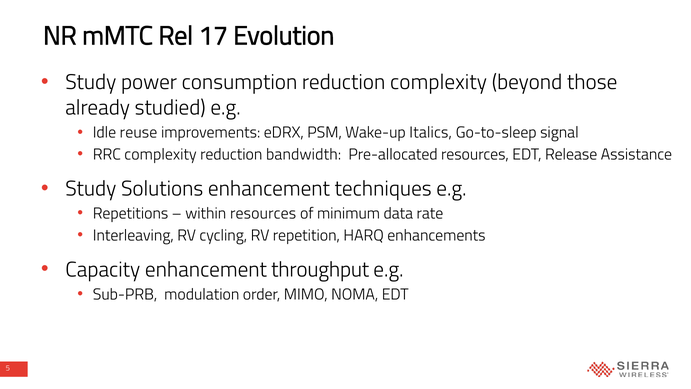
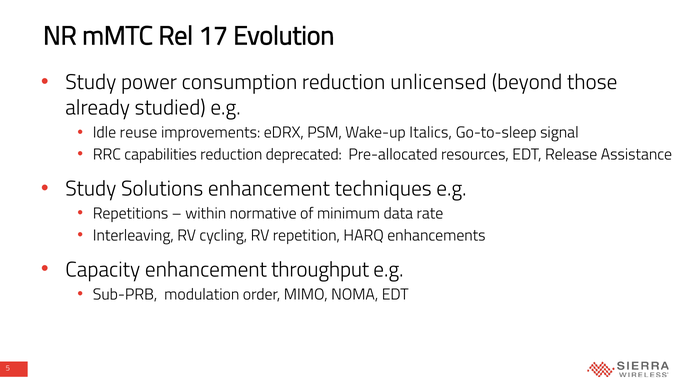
reduction complexity: complexity -> unlicensed
RRC complexity: complexity -> capabilities
bandwidth: bandwidth -> deprecated
within resources: resources -> normative
